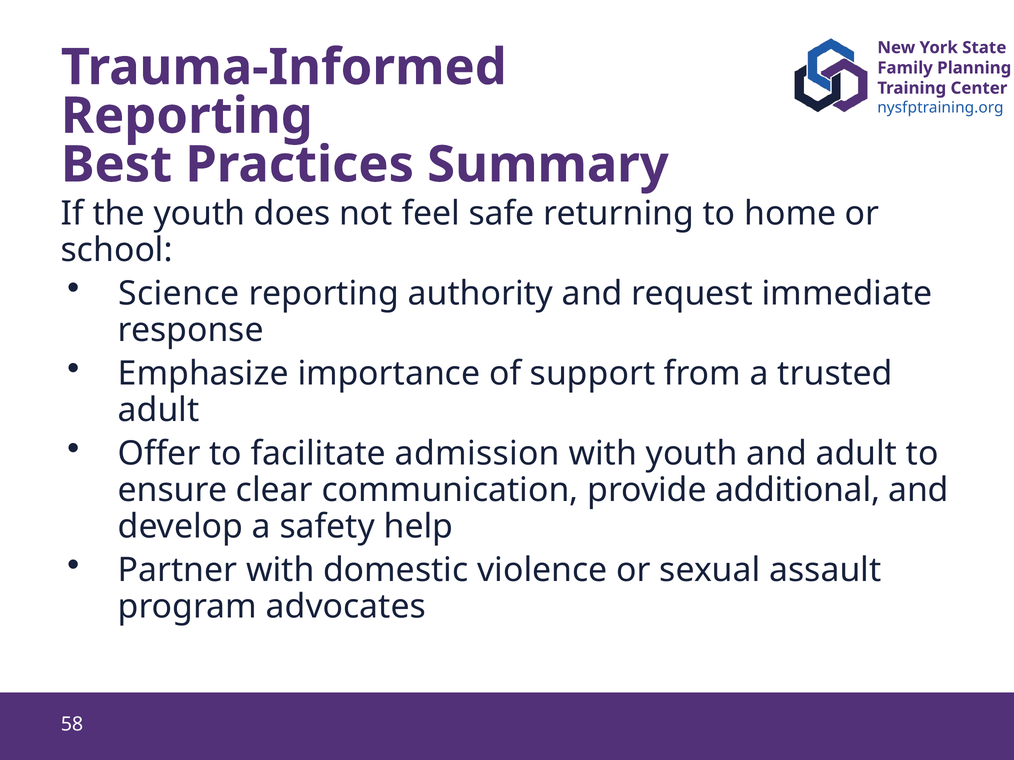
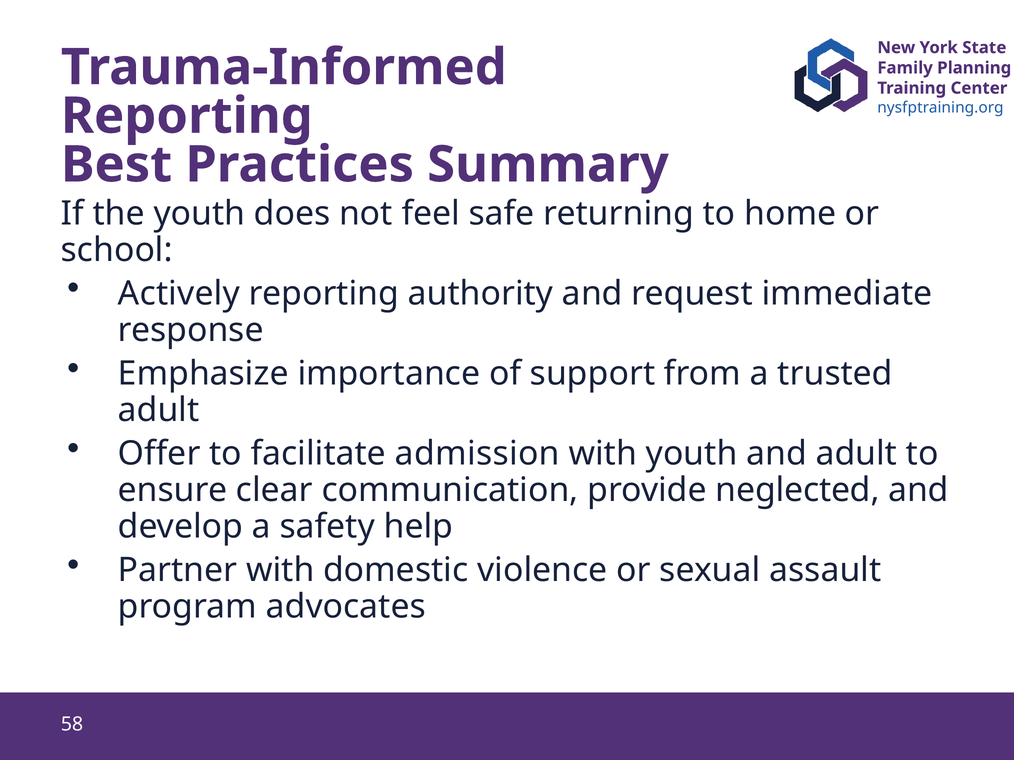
Science: Science -> Actively
additional: additional -> neglected
